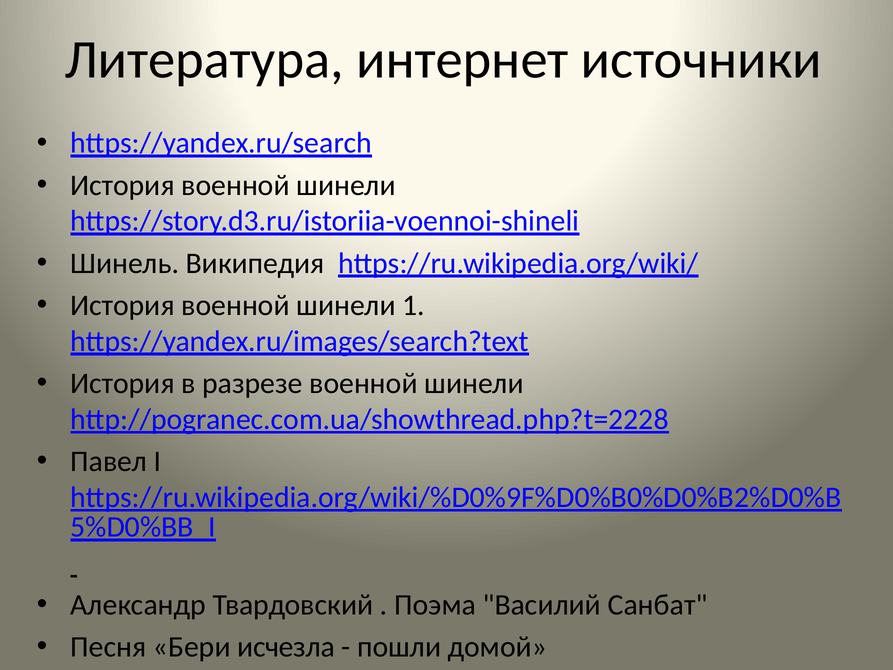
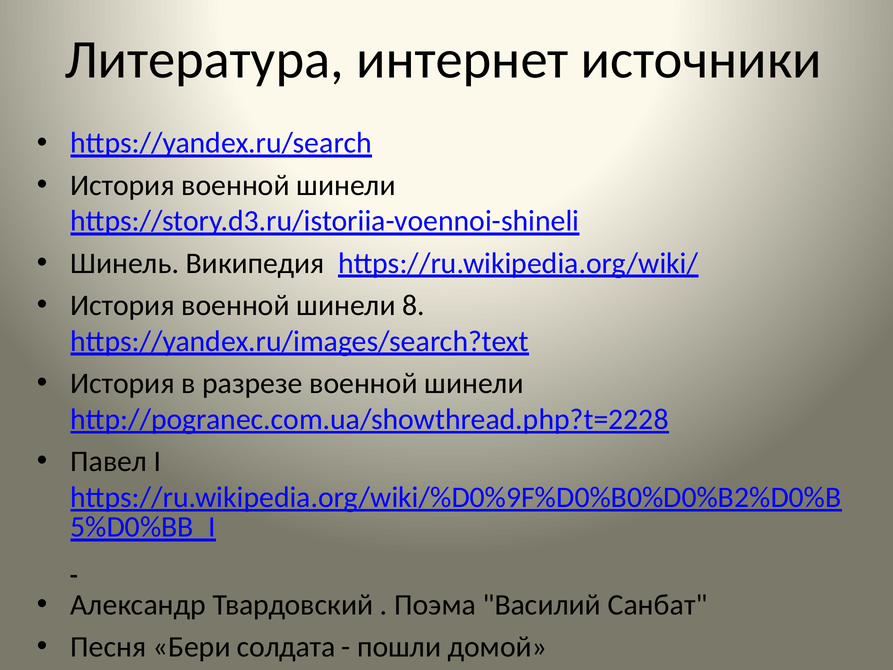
1: 1 -> 8
исчезла: исчезла -> солдата
